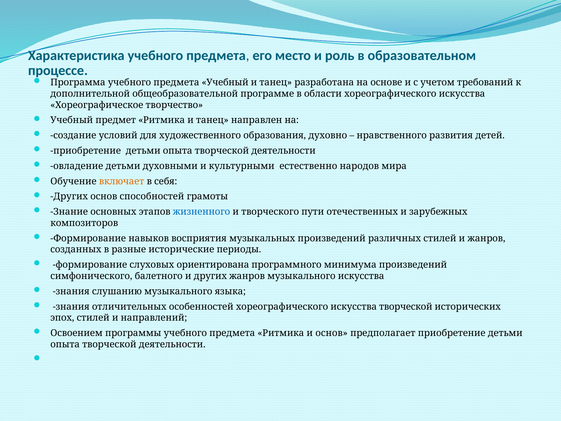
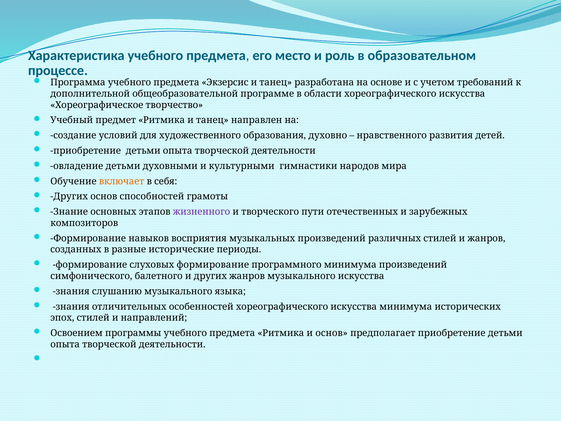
предмета Учебный: Учебный -> Экзерсис
естественно: естественно -> гимнастики
жизненного colour: blue -> purple
слуховых ориентирована: ориентирована -> формирование
искусства творческой: творческой -> минимума
